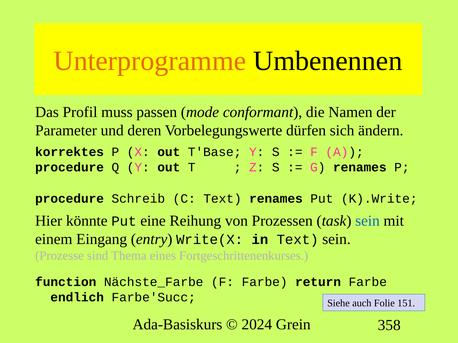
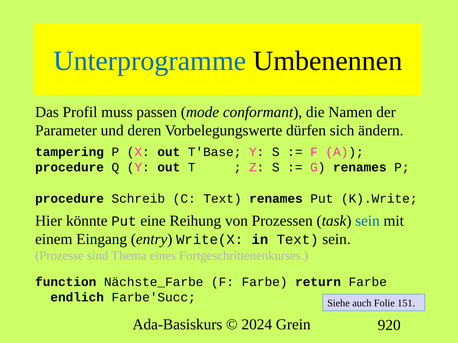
Unterprogramme colour: orange -> blue
korrektes: korrektes -> tampering
358: 358 -> 920
